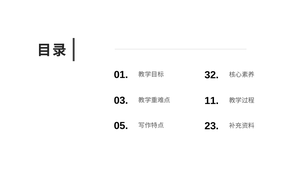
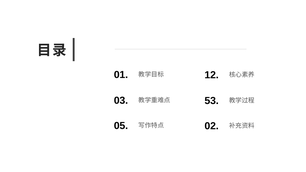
32: 32 -> 12
11: 11 -> 53
23: 23 -> 02
